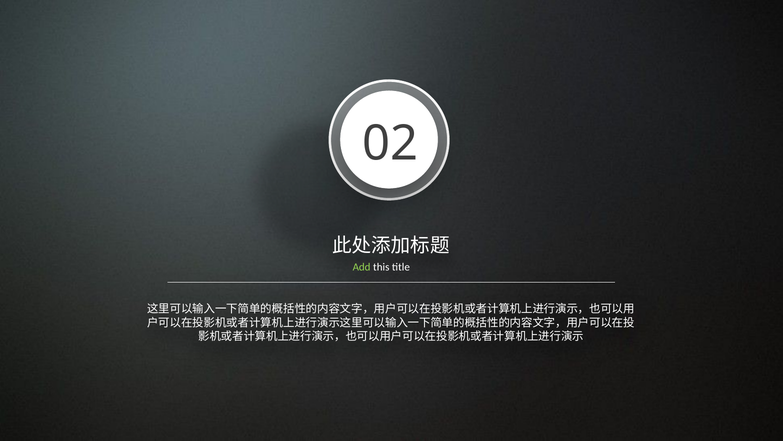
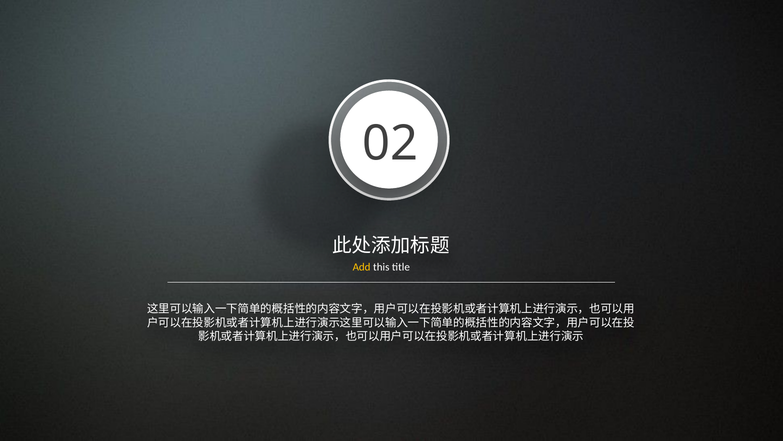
Add colour: light green -> yellow
